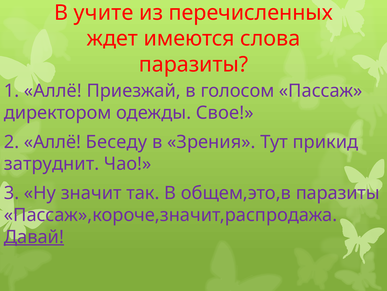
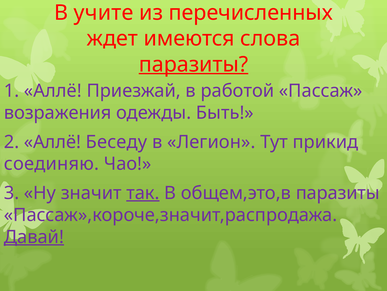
паразиты at (194, 64) underline: none -> present
голосом: голосом -> работой
директором: директором -> возражения
Свое: Свое -> Быть
Зрения: Зрения -> Легион
затруднит: затруднит -> соединяю
так underline: none -> present
